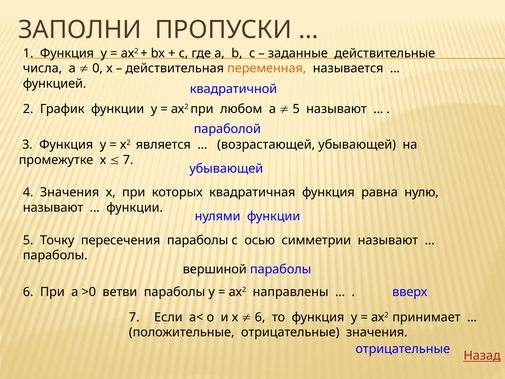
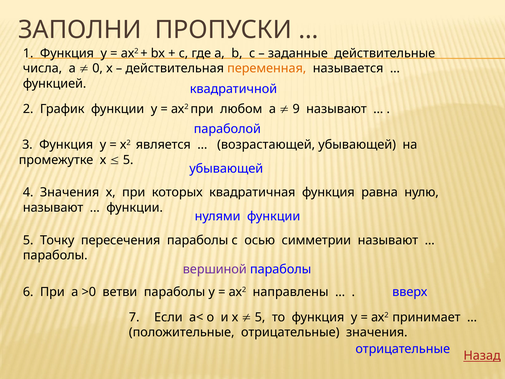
5 at (296, 109): 5 -> 9
7 at (128, 160): 7 -> 5
вершиной colour: black -> purple
6 at (260, 317): 6 -> 5
